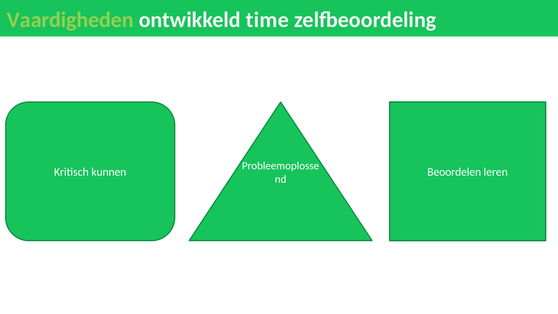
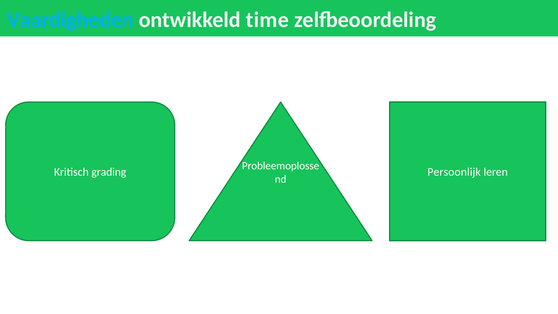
Vaardigheden colour: light green -> light blue
kunnen: kunnen -> grading
Beoordelen: Beoordelen -> Persoonlijk
